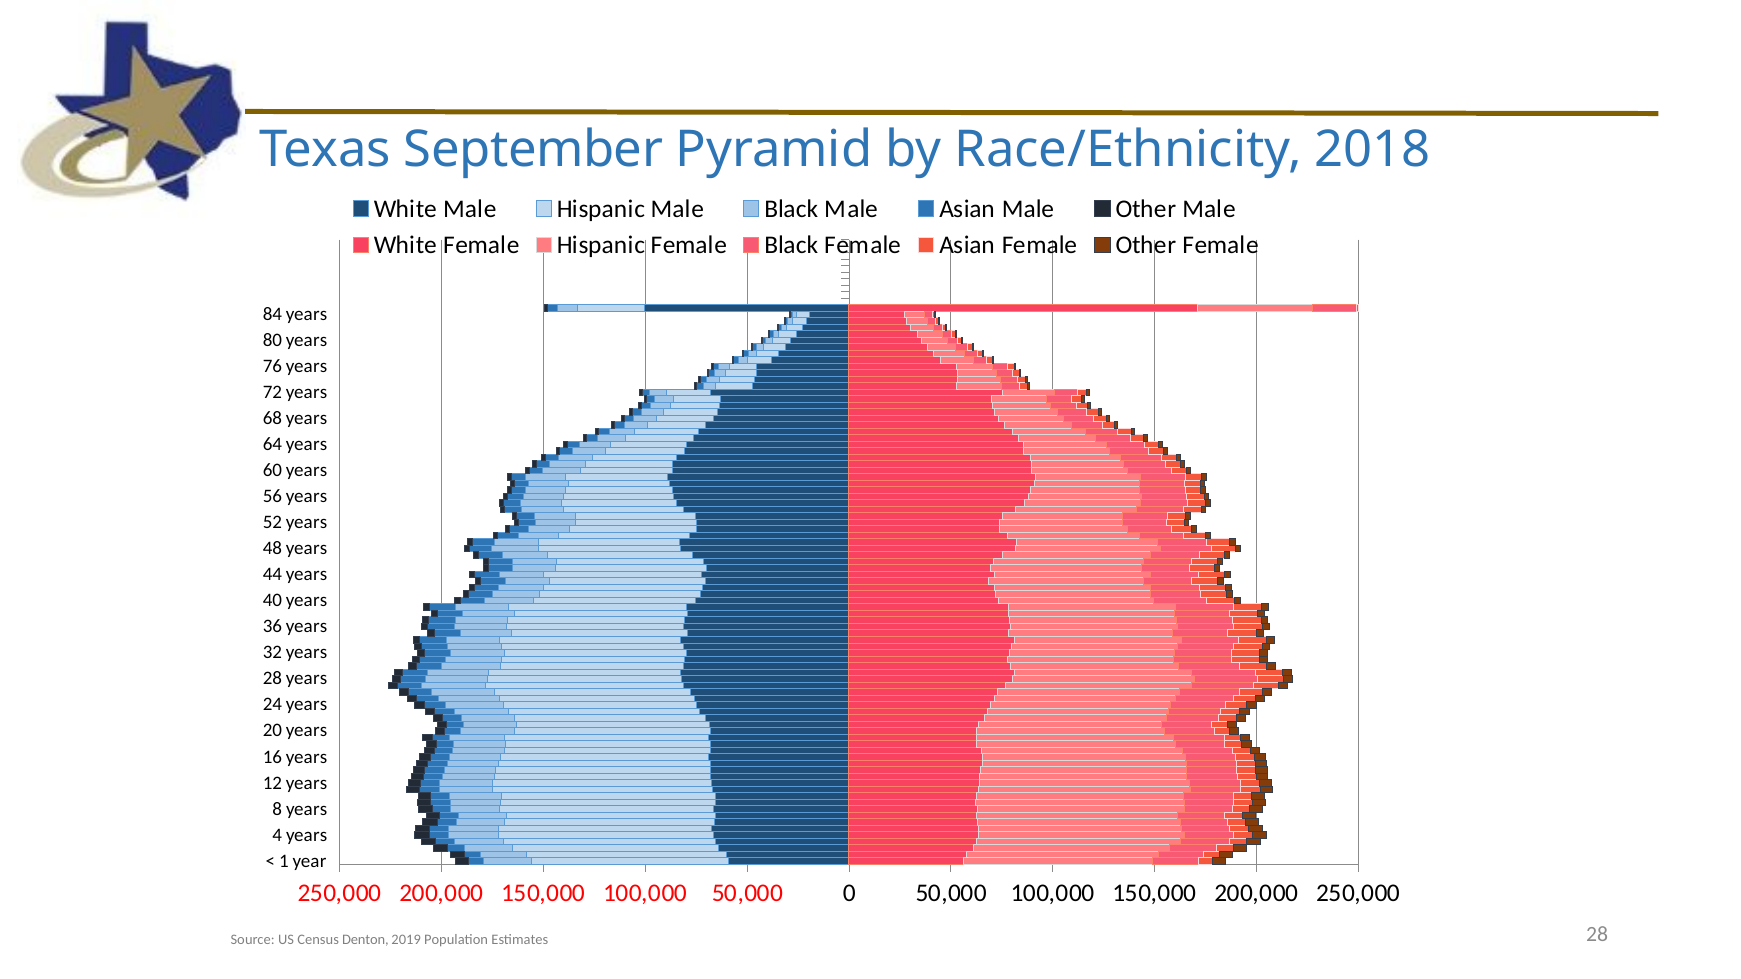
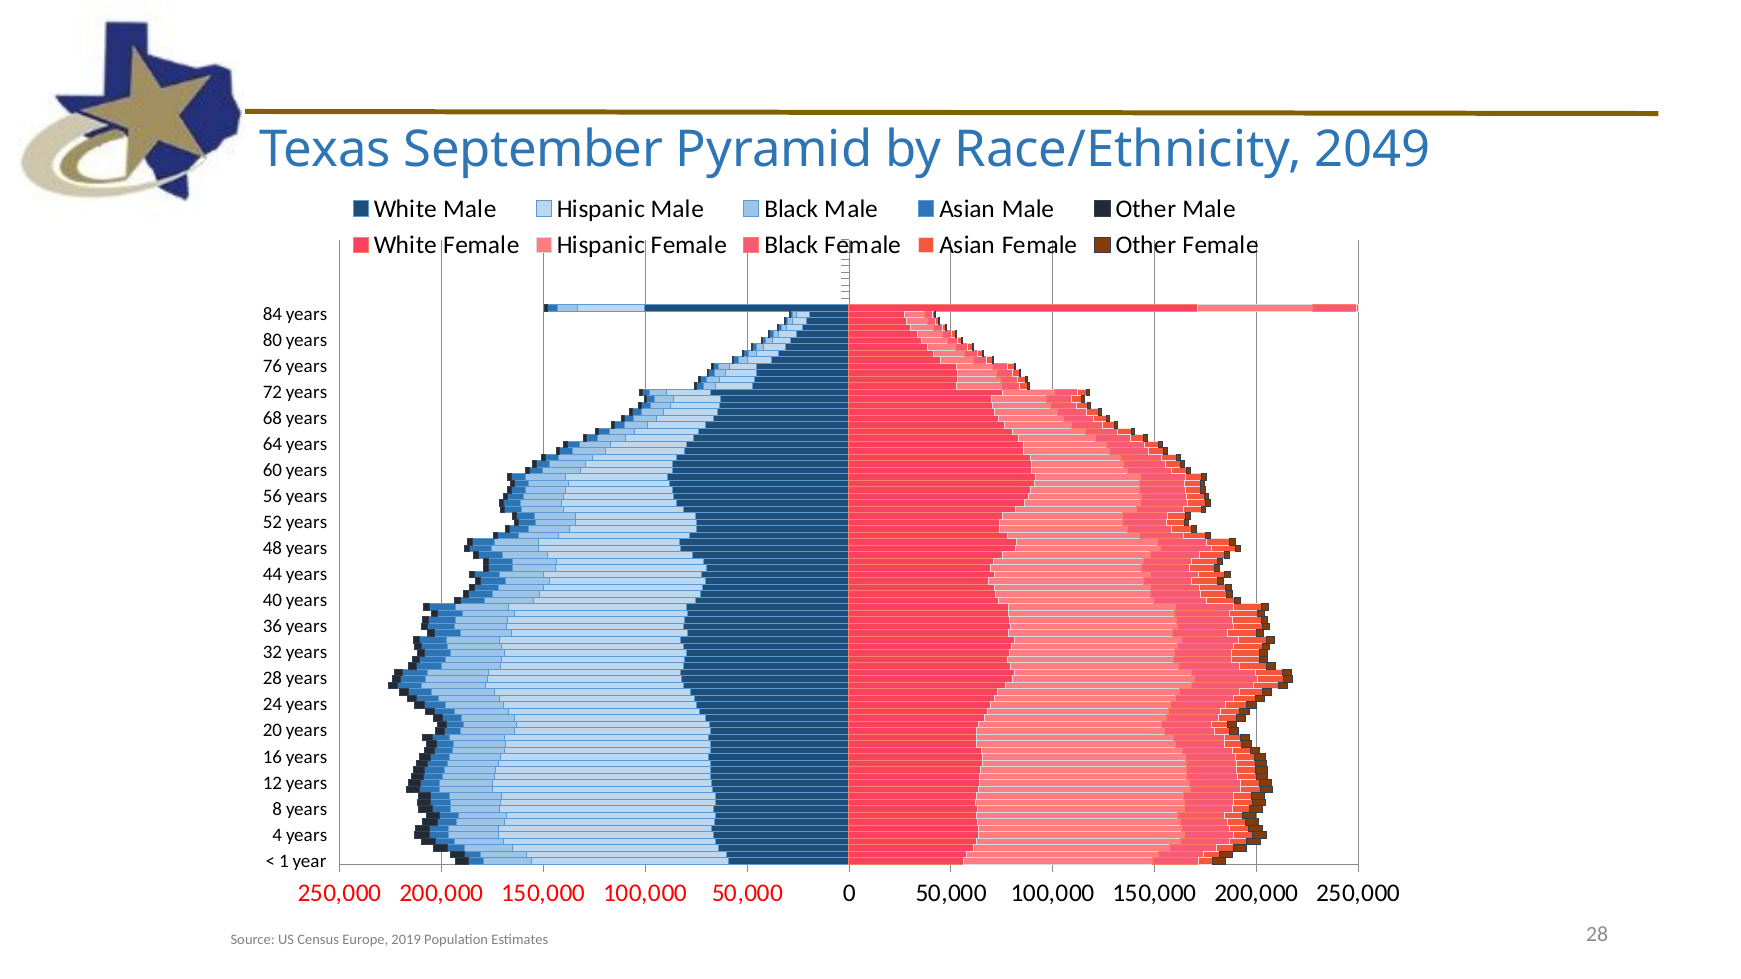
2018: 2018 -> 2049
Denton: Denton -> Europe
